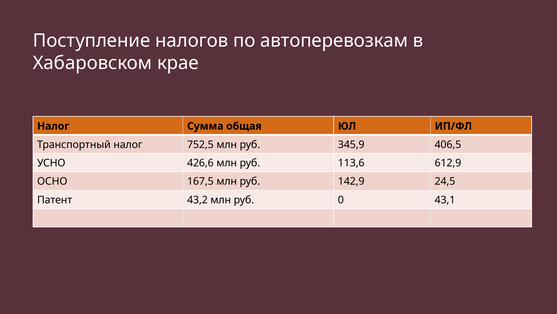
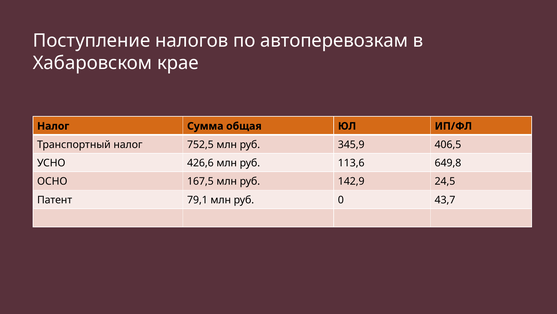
612,9: 612,9 -> 649,8
43,2: 43,2 -> 79,1
43,1: 43,1 -> 43,7
